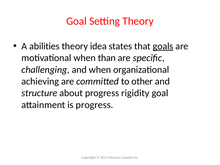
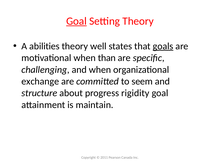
Goal at (76, 21) underline: none -> present
idea: idea -> well
achieving: achieving -> exchange
other: other -> seem
is progress: progress -> maintain
